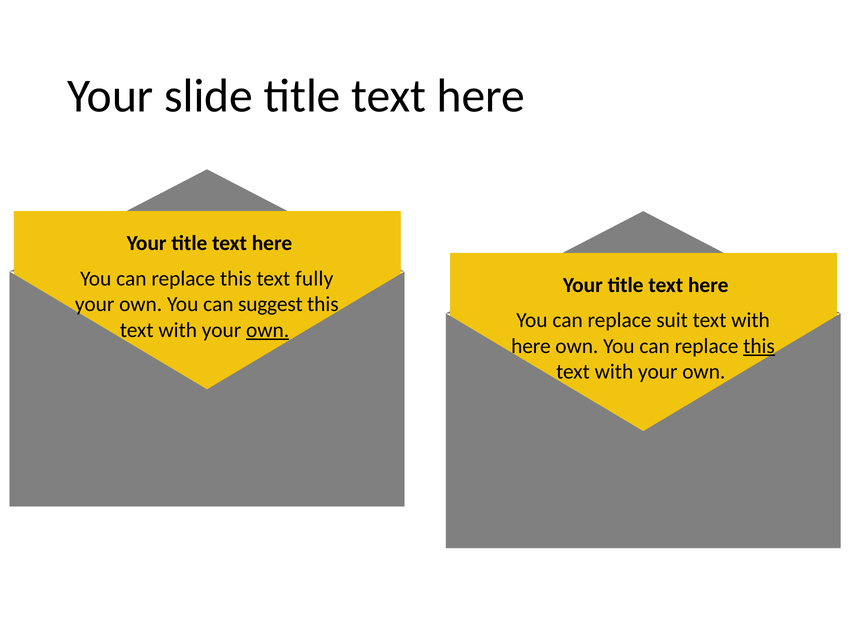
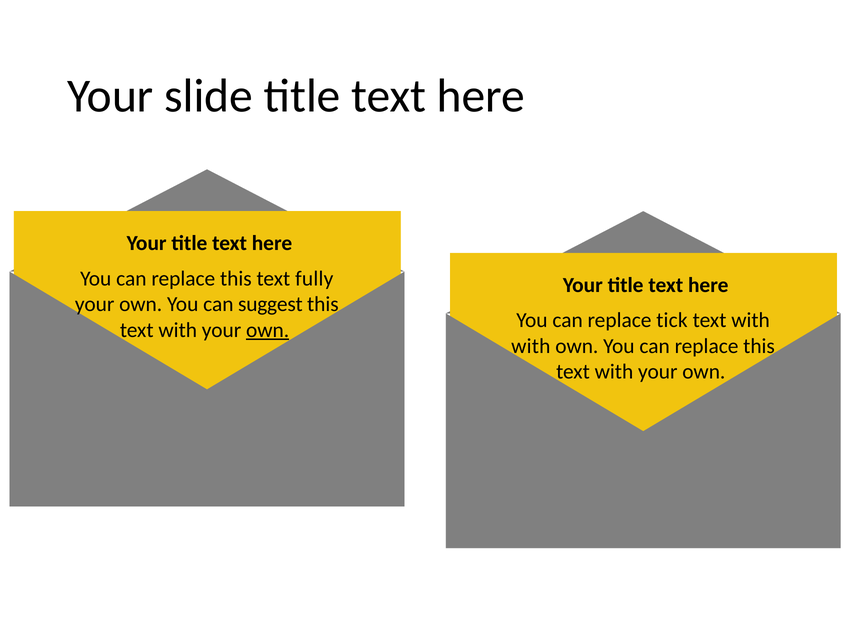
suit: suit -> tick
here at (531, 346): here -> with
this at (759, 346) underline: present -> none
